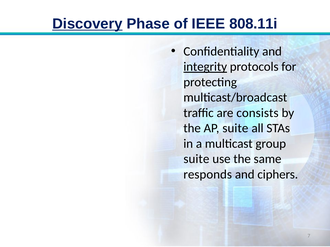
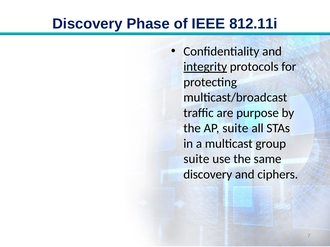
Discovery at (87, 24) underline: present -> none
808.11i: 808.11i -> 812.11i
consists: consists -> purpose
responds at (208, 175): responds -> discovery
